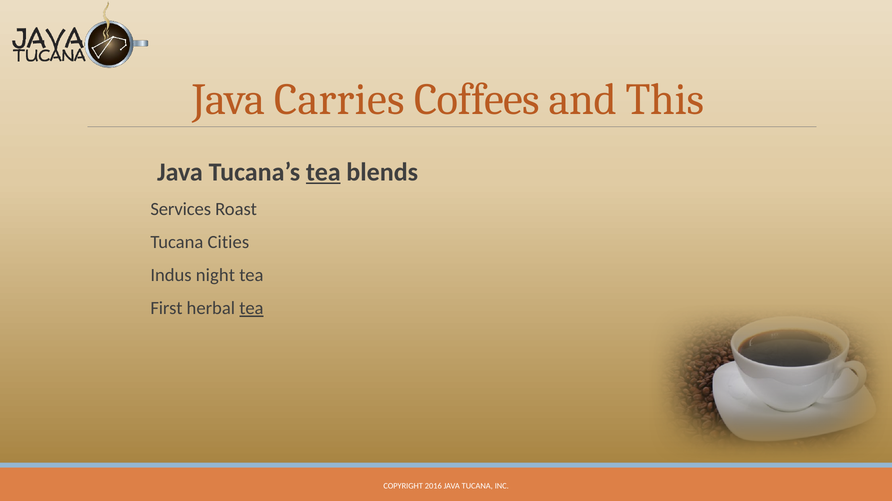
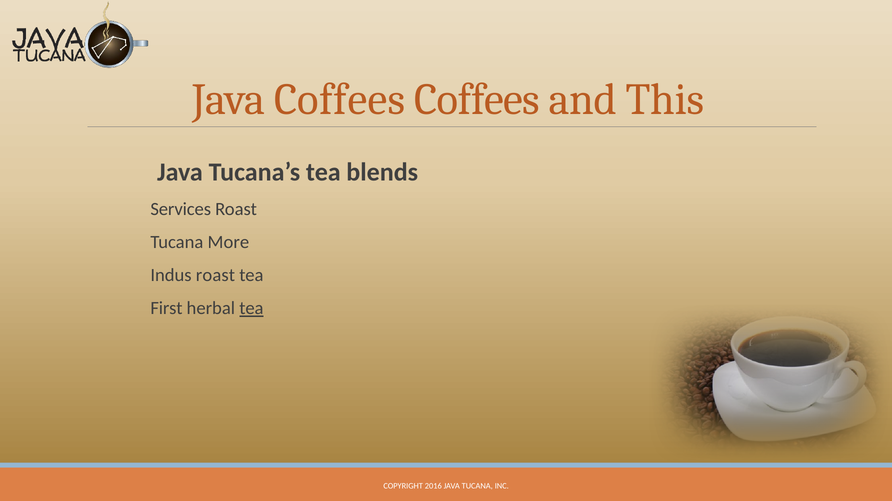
Java Carries: Carries -> Coffees
tea at (323, 172) underline: present -> none
Cities: Cities -> More
Indus night: night -> roast
